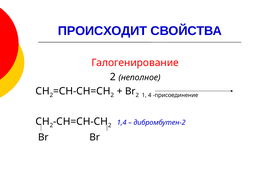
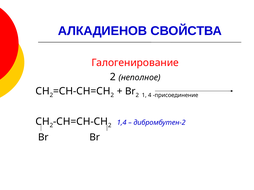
ПРОИСХОДИТ: ПРОИСХОДИТ -> АЛКАДИЕНОВ
